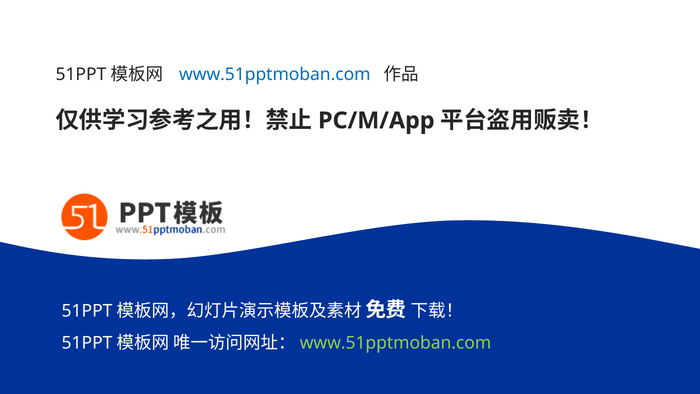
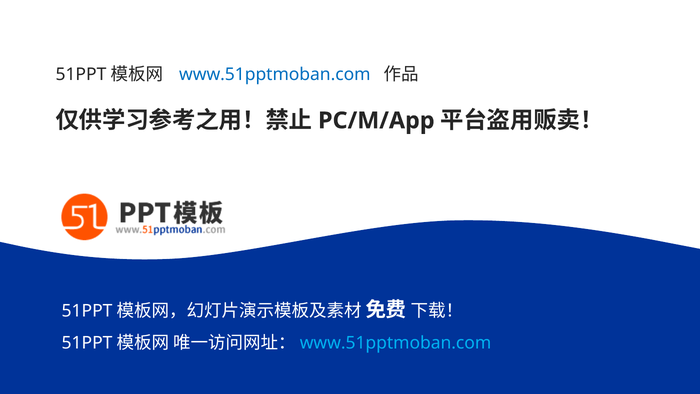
www.51pptmoban.com at (396, 343) colour: light green -> light blue
